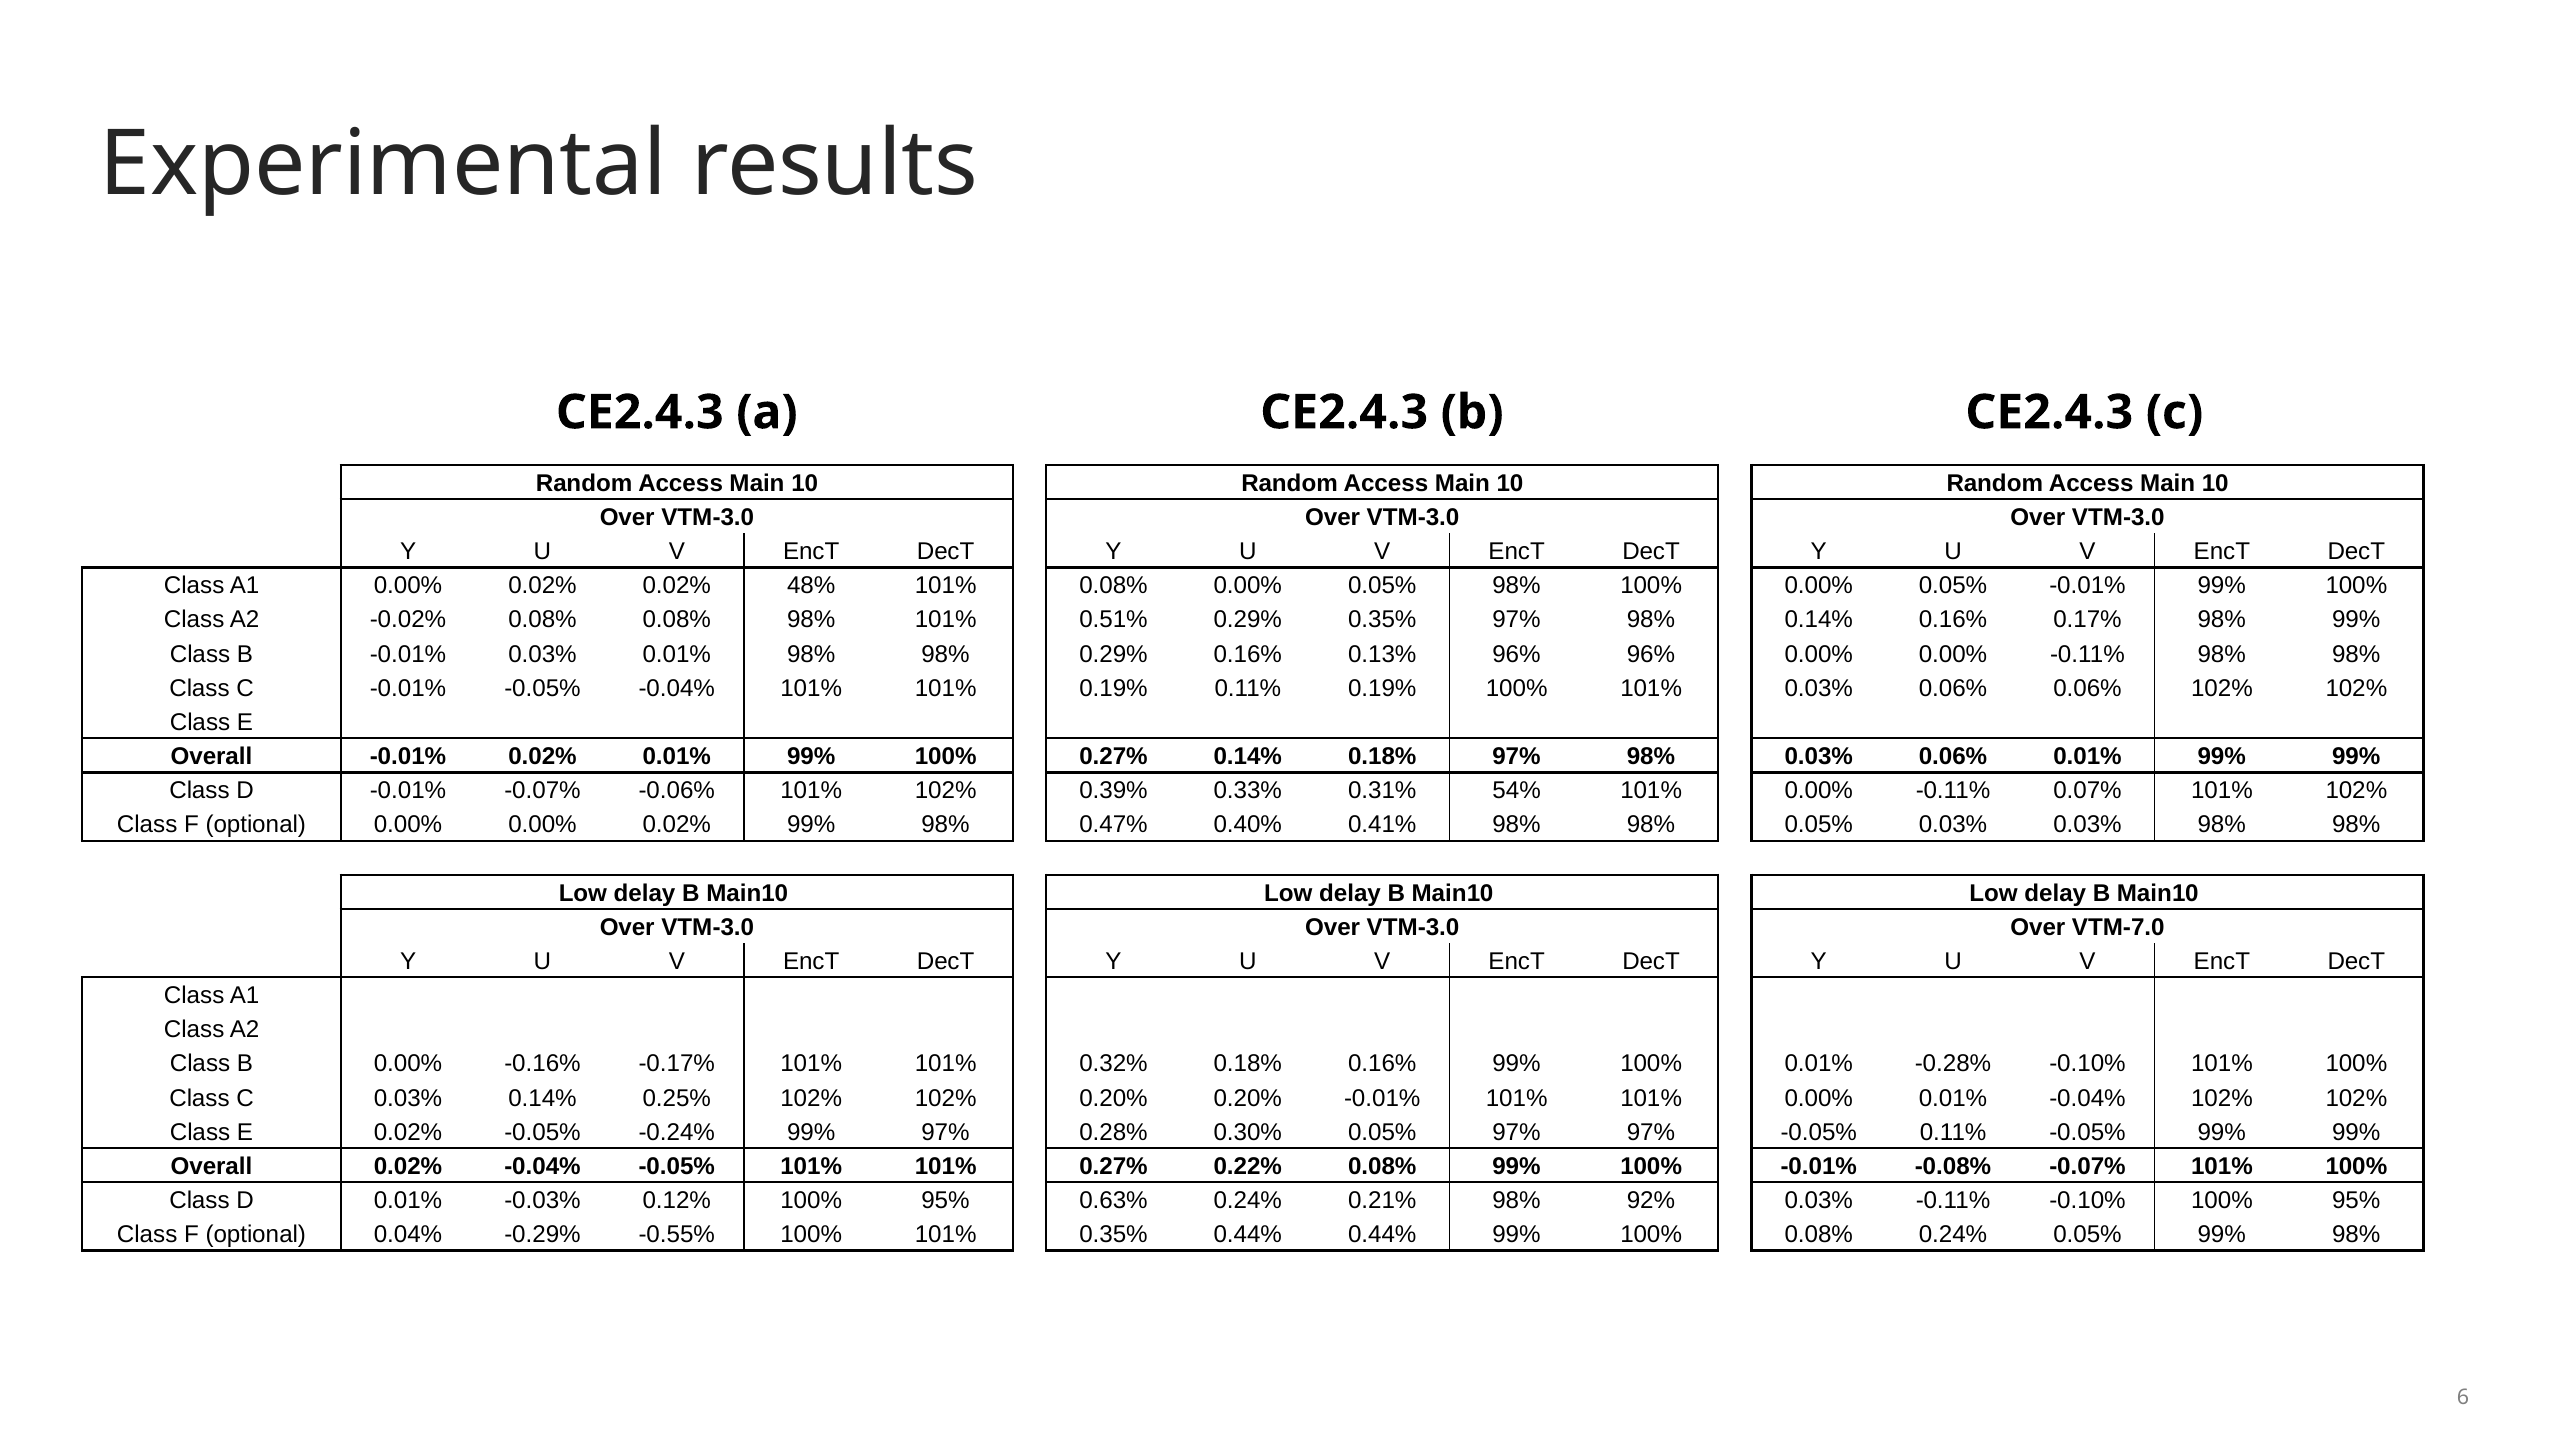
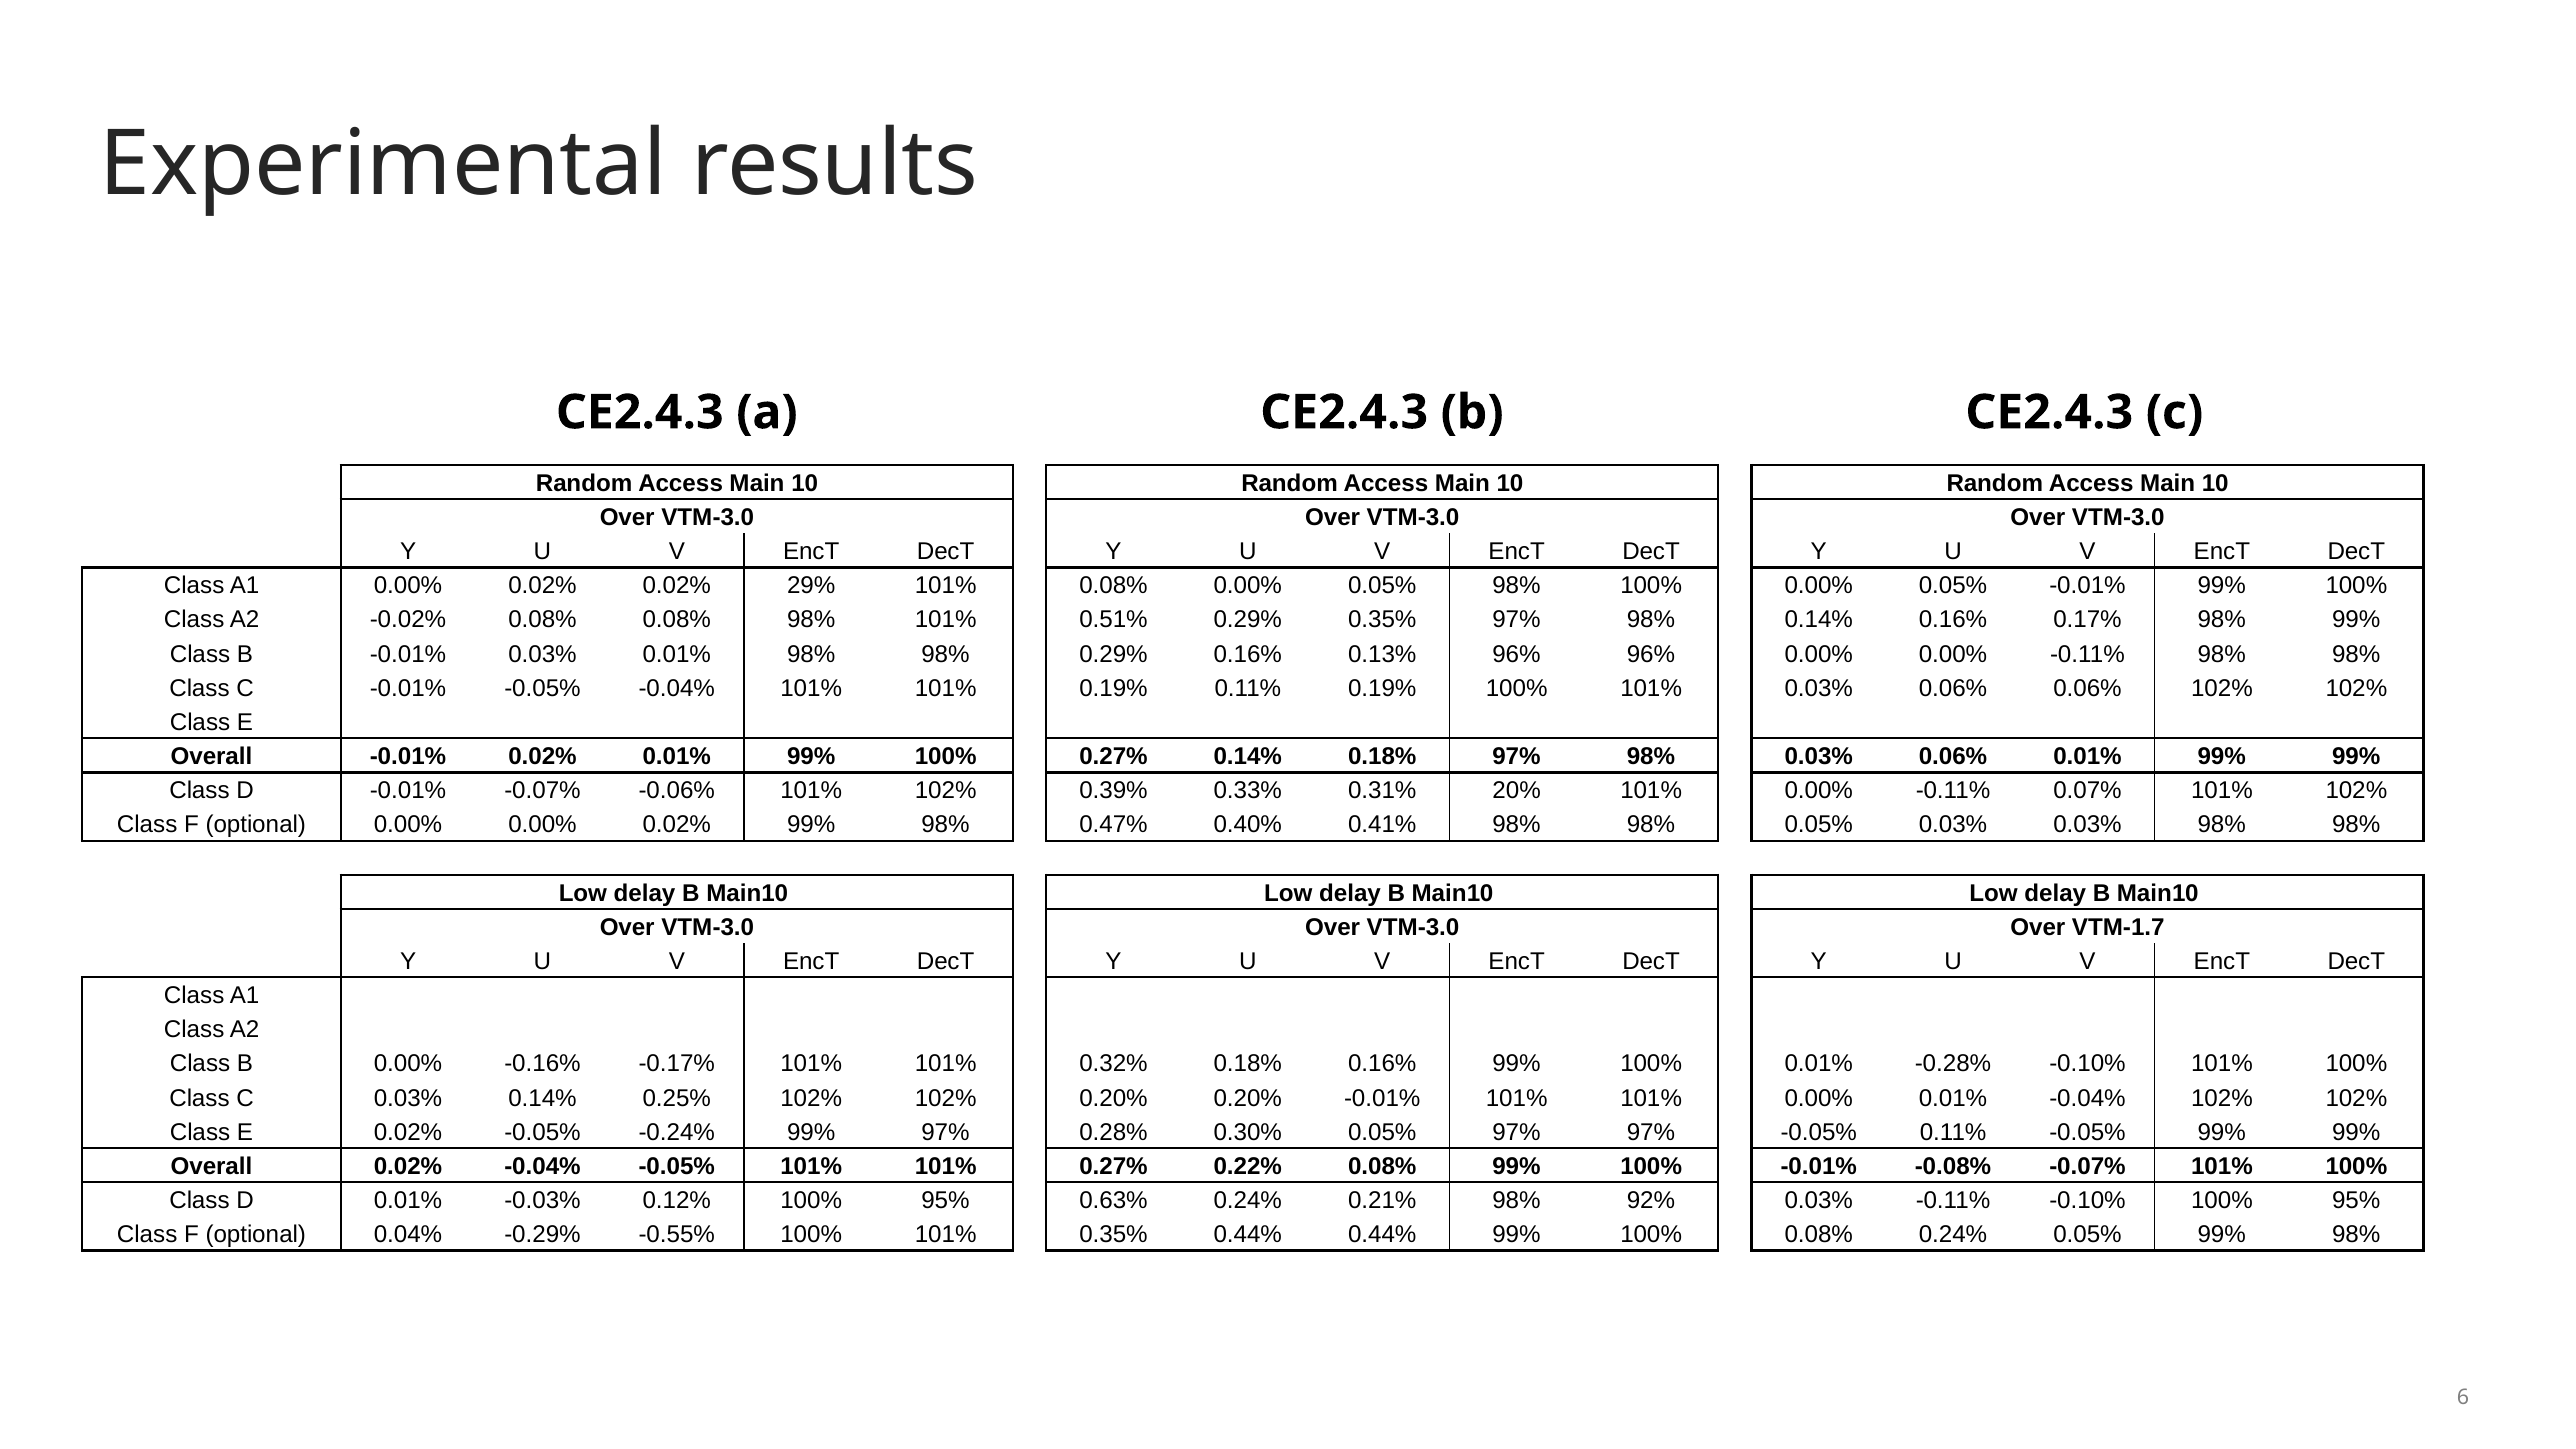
48%: 48% -> 29%
54%: 54% -> 20%
VTM-7.0: VTM-7.0 -> VTM-1.7
